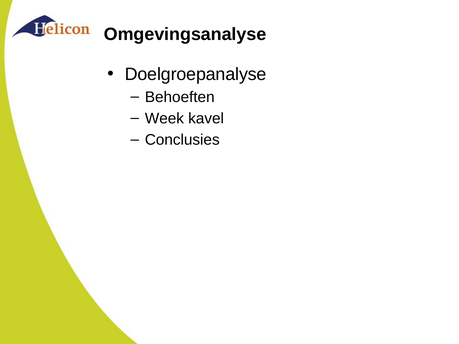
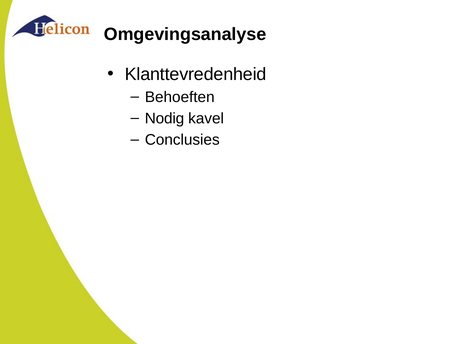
Doelgroepanalyse: Doelgroepanalyse -> Klanttevredenheid
Week: Week -> Nodig
